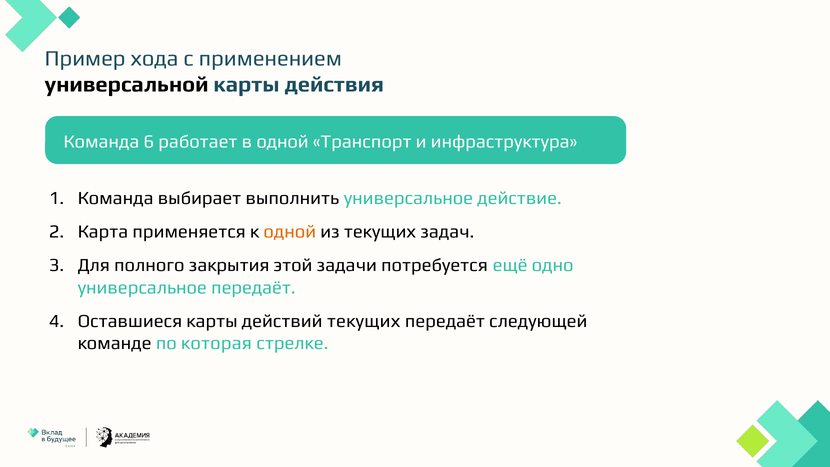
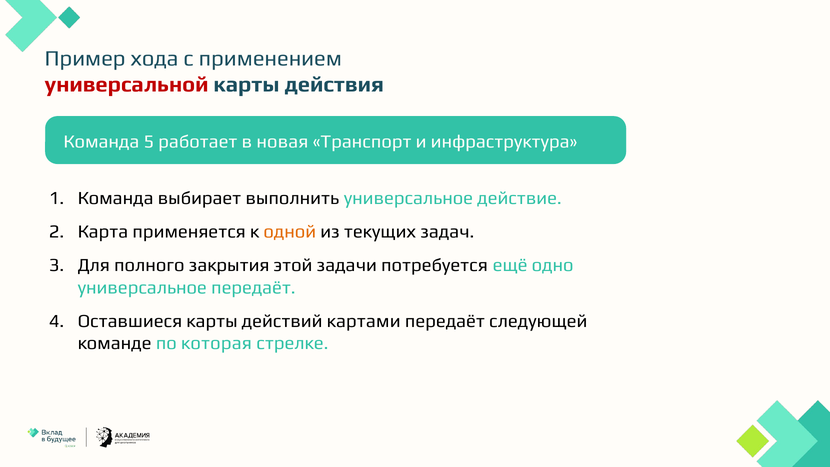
универсальной colour: black -> red
6: 6 -> 5
в одной: одной -> новая
действий текущих: текущих -> картами
